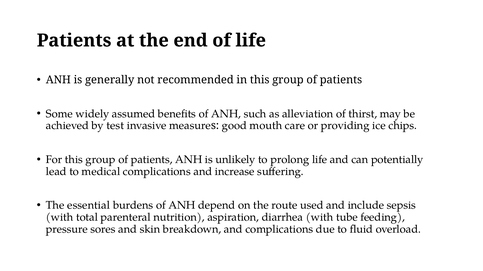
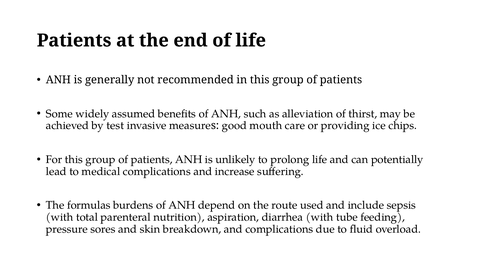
essential: essential -> formulas
